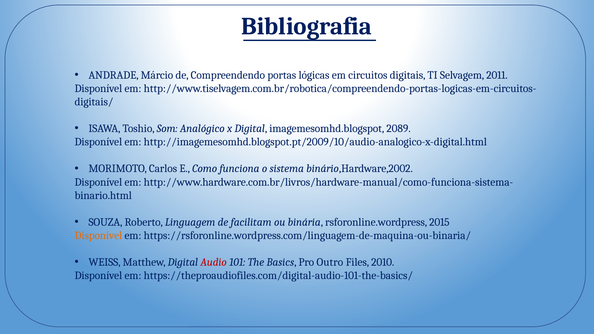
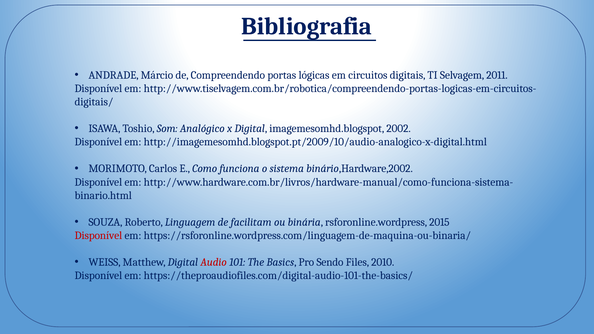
2089: 2089 -> 2002
Disponível at (98, 236) colour: orange -> red
Outro: Outro -> Sendo
